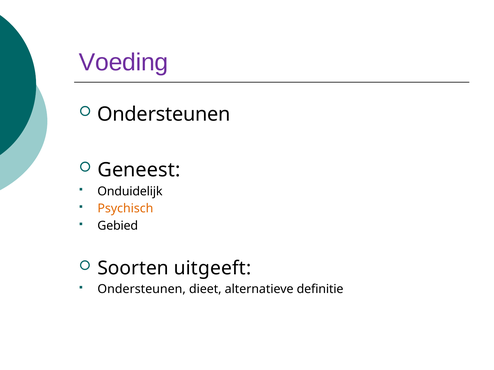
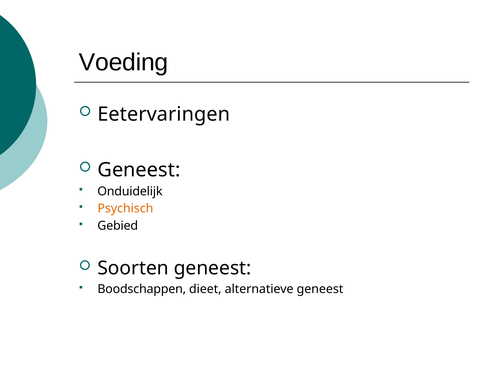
Voeding colour: purple -> black
Ondersteunen at (164, 115): Ondersteunen -> Eetervaringen
Soorten uitgeeft: uitgeeft -> geneest
Ondersteunen at (142, 290): Ondersteunen -> Boodschappen
alternatieve definitie: definitie -> geneest
